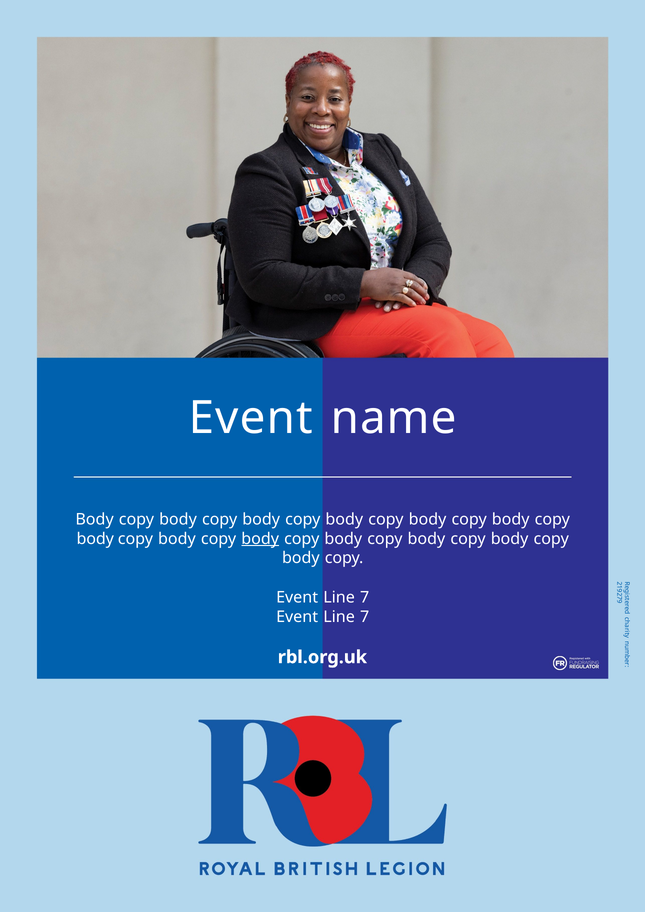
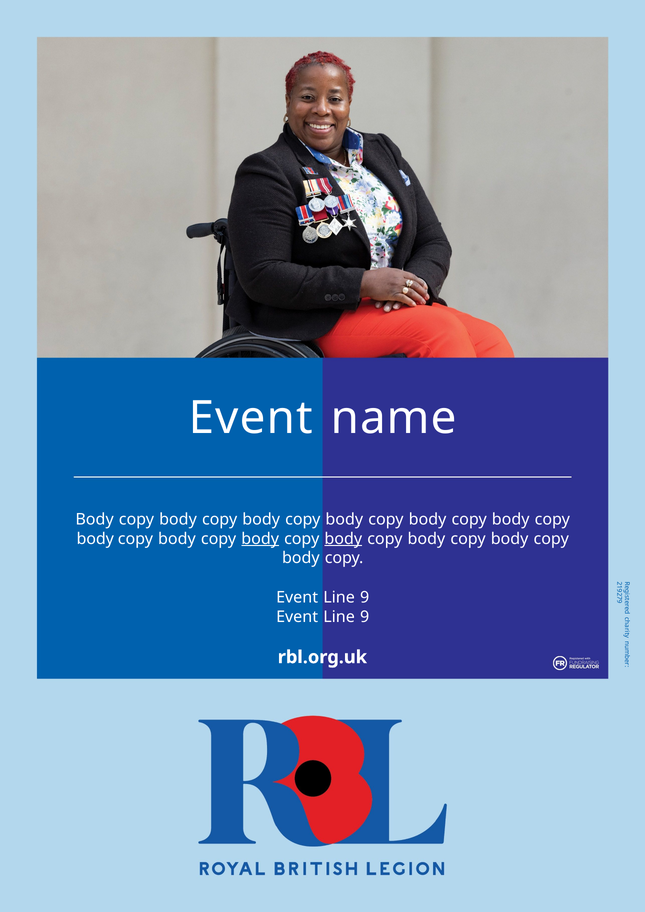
body at (343, 539) underline: none -> present
7 at (365, 597): 7 -> 9
7 at (365, 617): 7 -> 9
